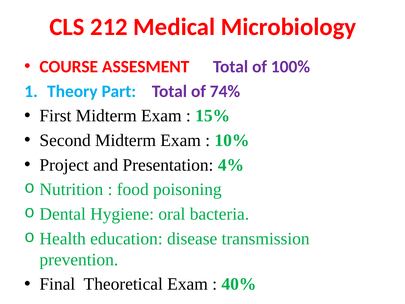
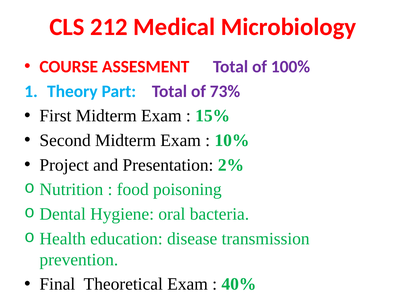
74%: 74% -> 73%
4%: 4% -> 2%
